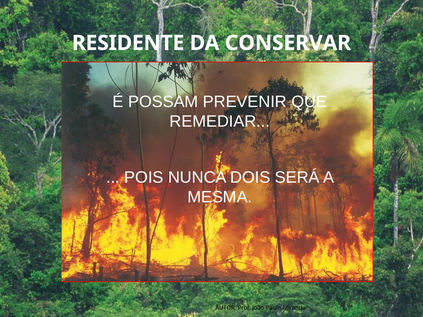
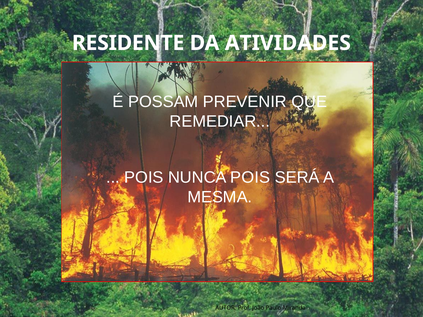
CONSERVAR: CONSERVAR -> ATIVIDADES
NUNCA DOIS: DOIS -> POIS
